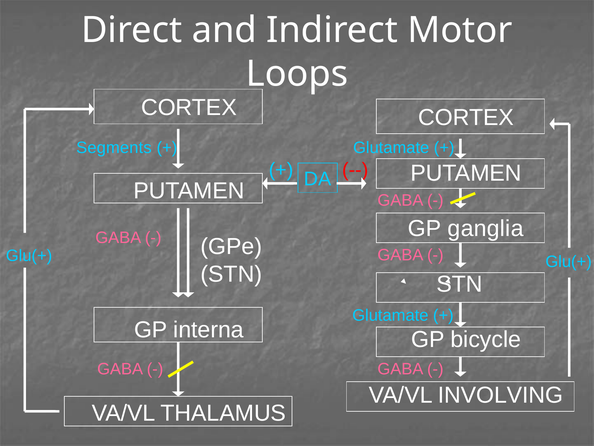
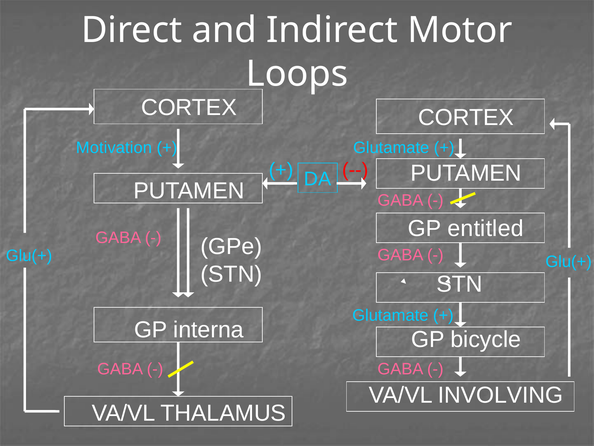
Segments: Segments -> Motivation
ganglia: ganglia -> entitled
